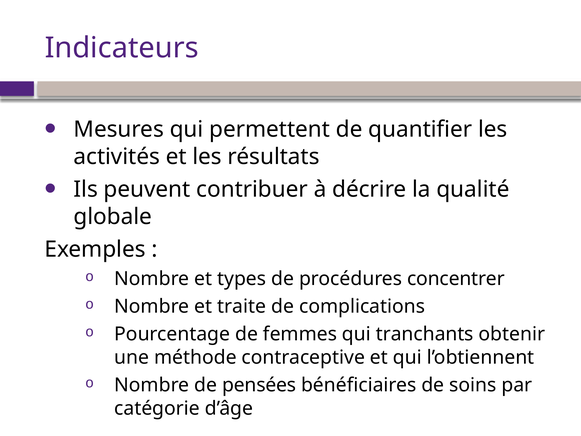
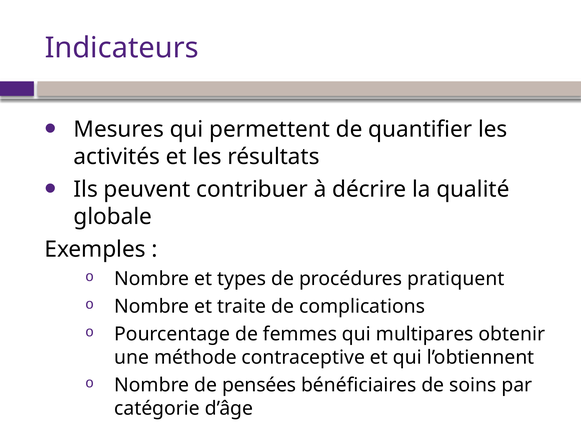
concentrer: concentrer -> pratiquent
tranchants: tranchants -> multipares
